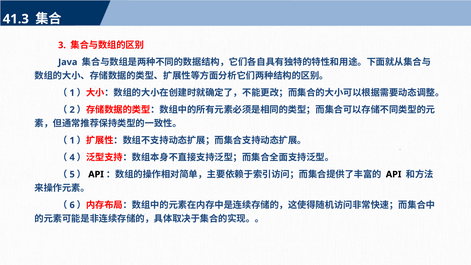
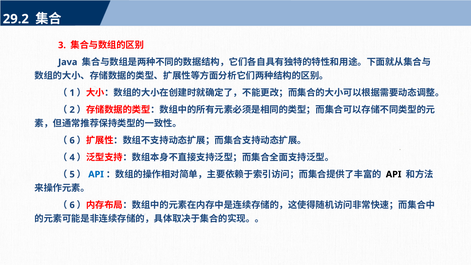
41.3: 41.3 -> 29.2
1 at (72, 140): 1 -> 6
API at (96, 174) colour: black -> blue
